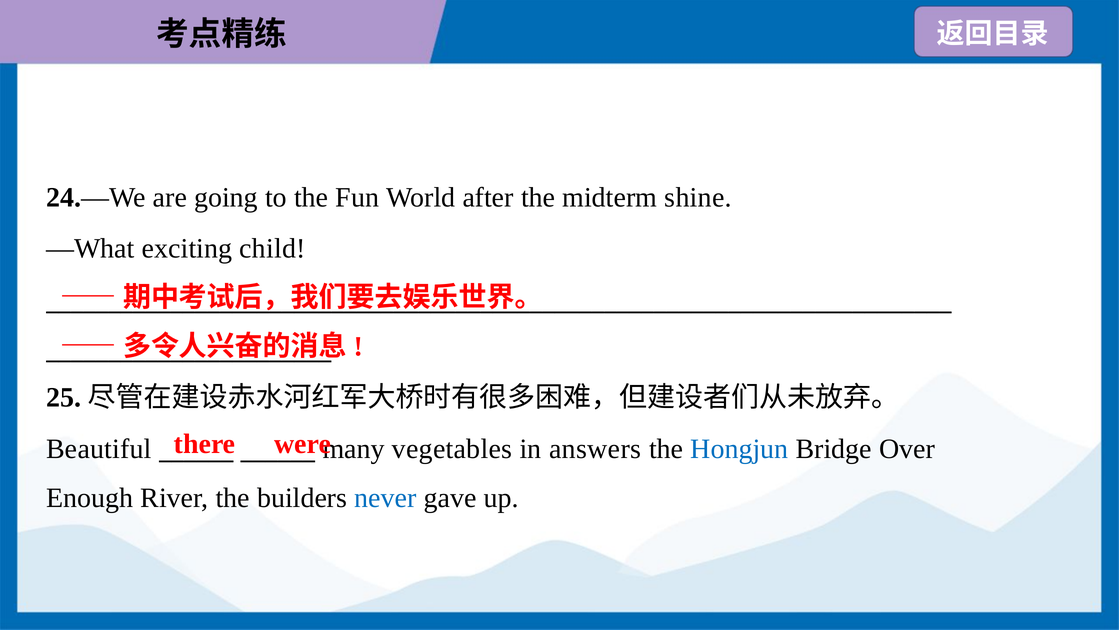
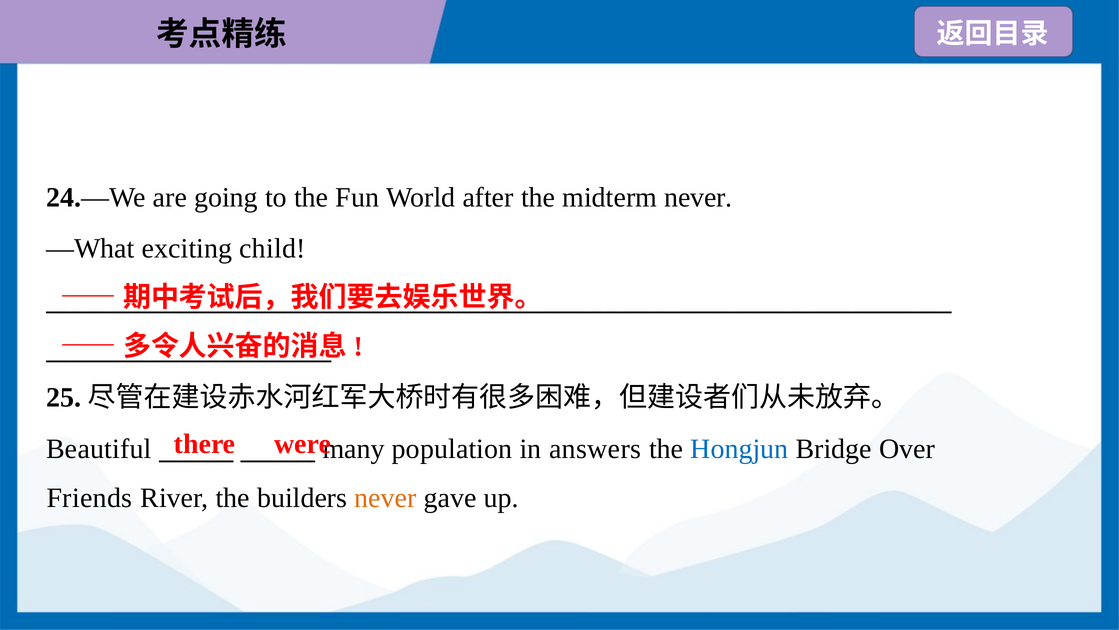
midterm shine: shine -> never
vegetables: vegetables -> population
Enough: Enough -> Friends
never at (385, 497) colour: blue -> orange
